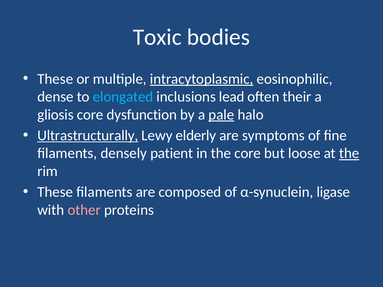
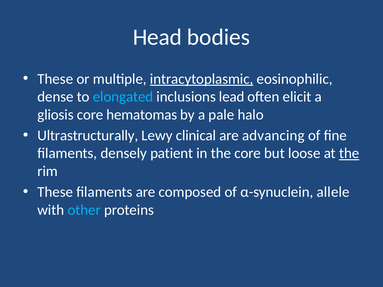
Toxic: Toxic -> Head
their: their -> elicit
dysfunction: dysfunction -> hematomas
pale underline: present -> none
Ultrastructurally underline: present -> none
elderly: elderly -> clinical
symptoms: symptoms -> advancing
ligase: ligase -> allele
other colour: pink -> light blue
